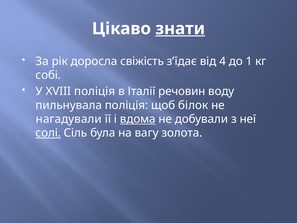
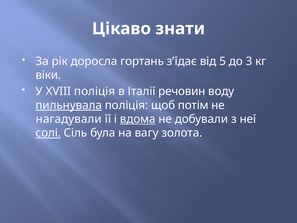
знати underline: present -> none
свіжість: свіжість -> гортань
4: 4 -> 5
1: 1 -> 3
собі: собі -> віки
пильнувала underline: none -> present
білок: білок -> потім
